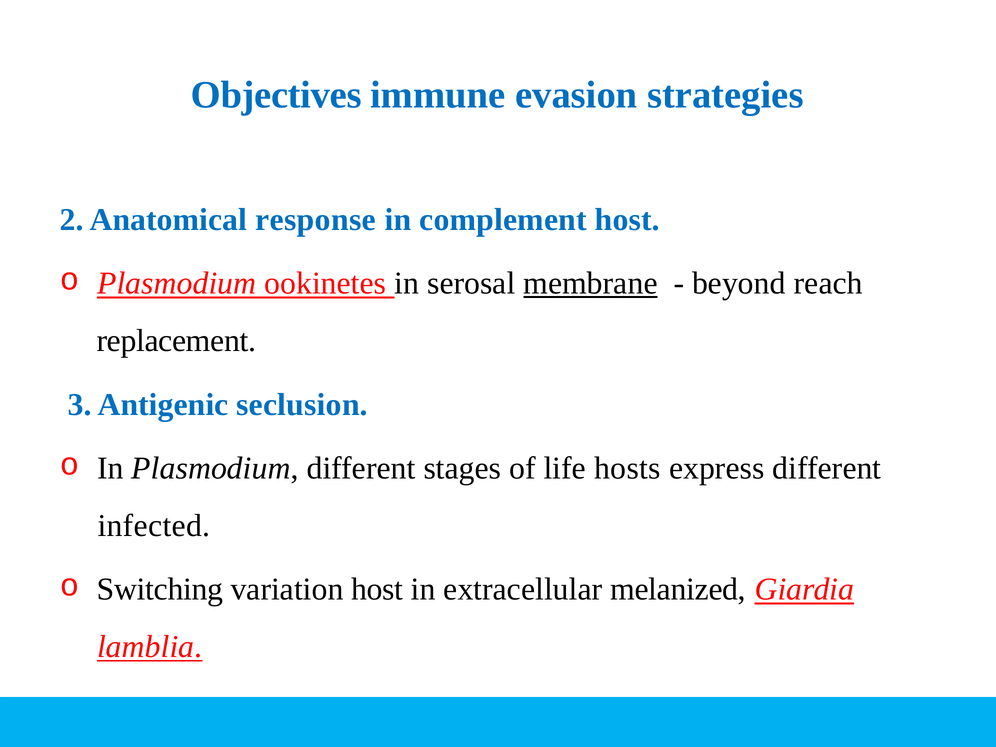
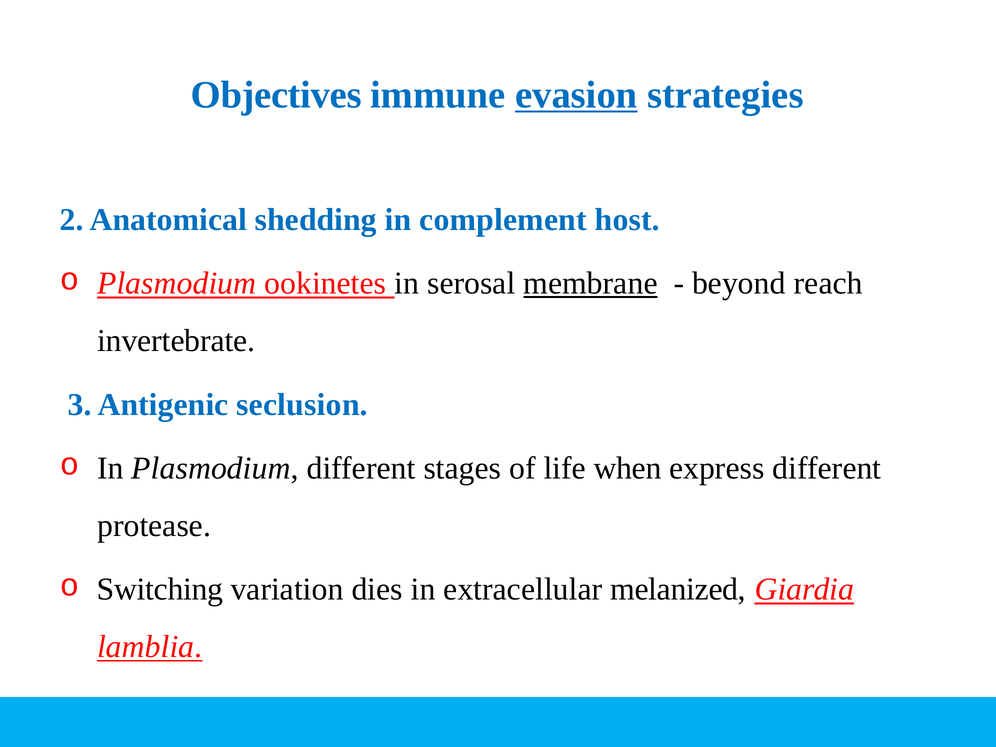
evasion underline: none -> present
response: response -> shedding
replacement: replacement -> invertebrate
hosts: hosts -> when
infected: infected -> protease
variation host: host -> dies
